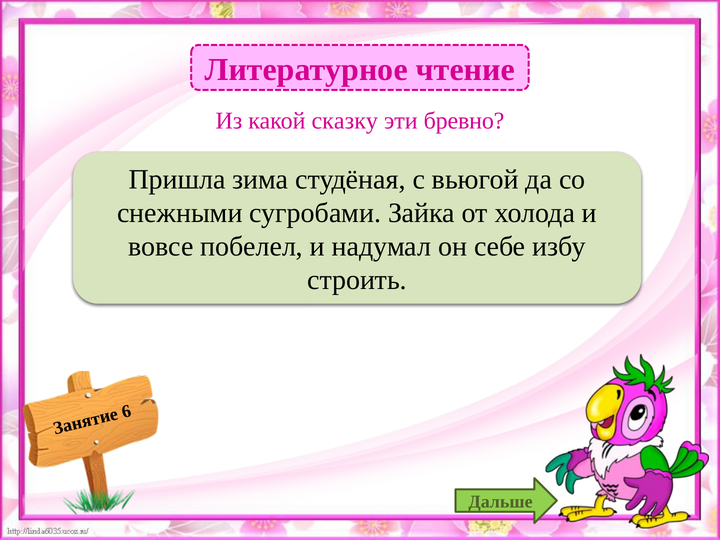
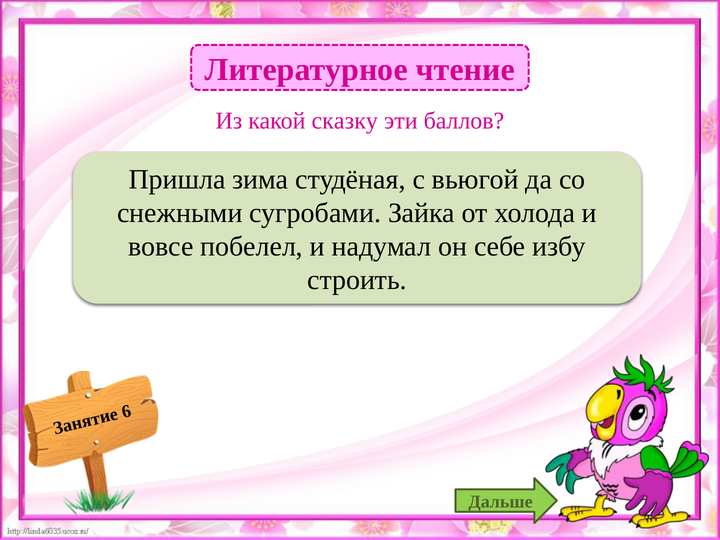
бревно: бревно -> баллов
